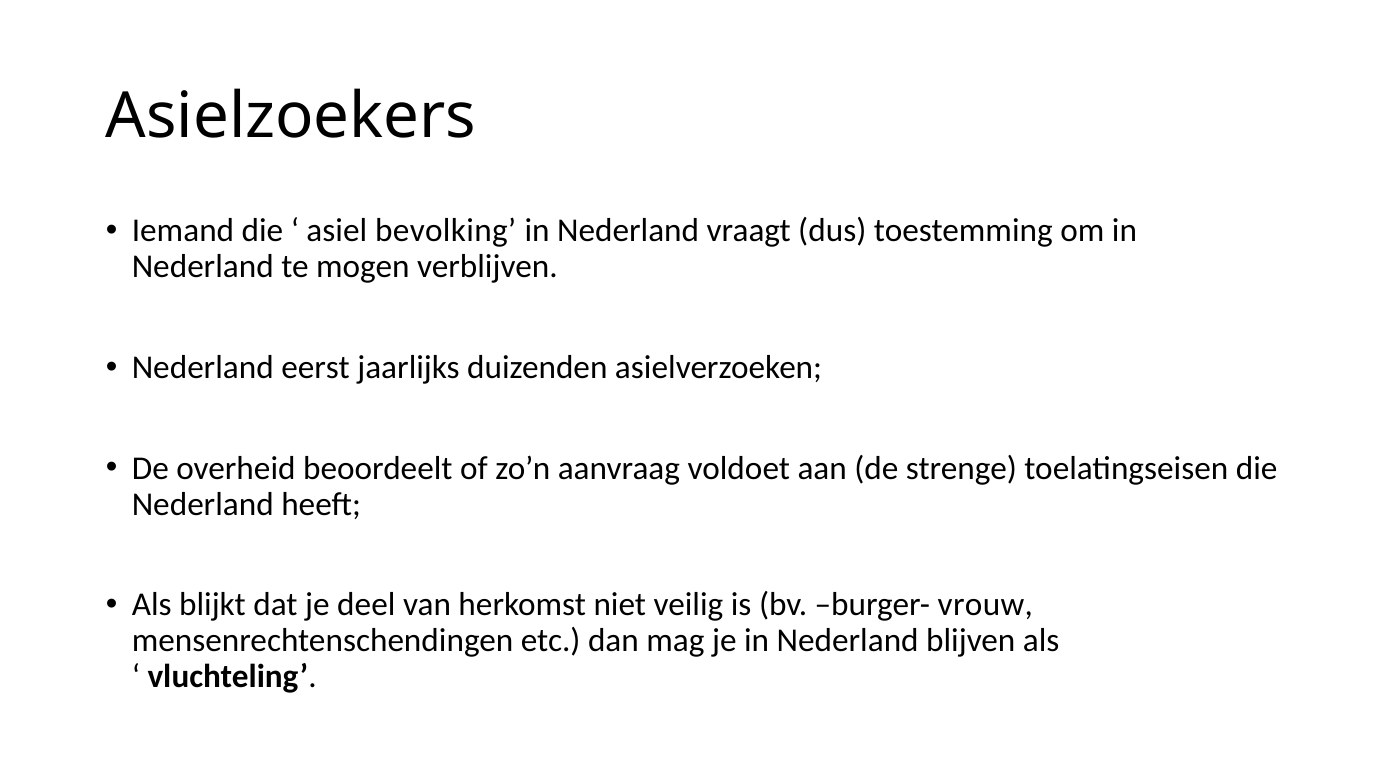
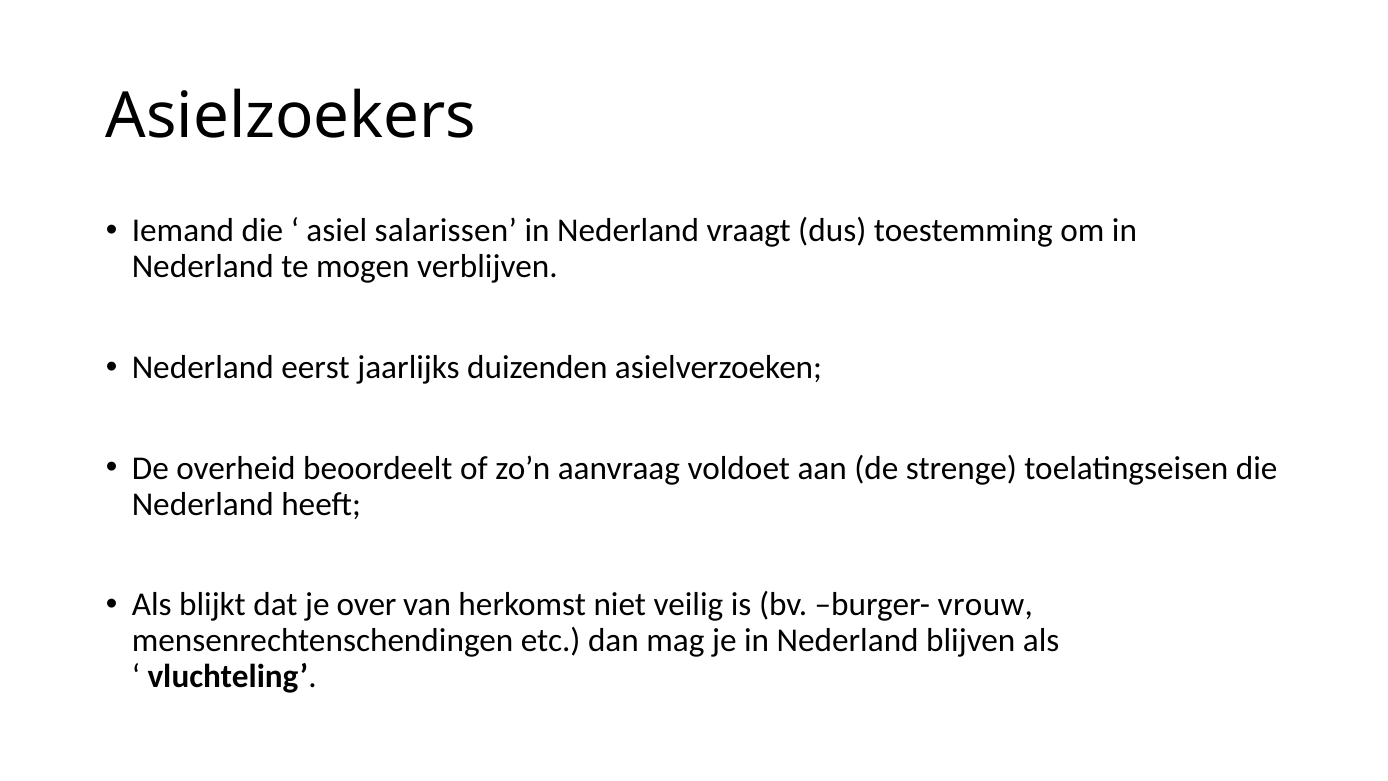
bevolking: bevolking -> salarissen
deel: deel -> over
